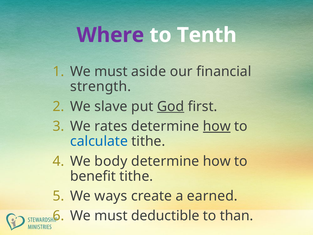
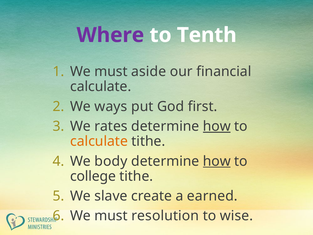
strength at (101, 87): strength -> calculate
slave: slave -> ways
God underline: present -> none
calculate at (99, 141) colour: blue -> orange
how at (217, 161) underline: none -> present
benefit: benefit -> college
ways: ways -> slave
deductible: deductible -> resolution
than: than -> wise
